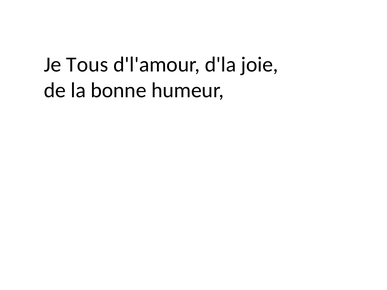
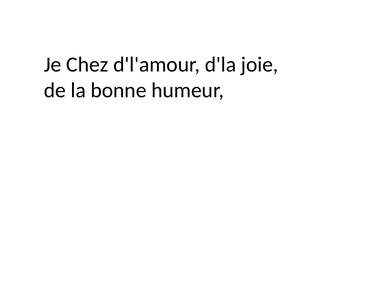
Tous: Tous -> Chez
